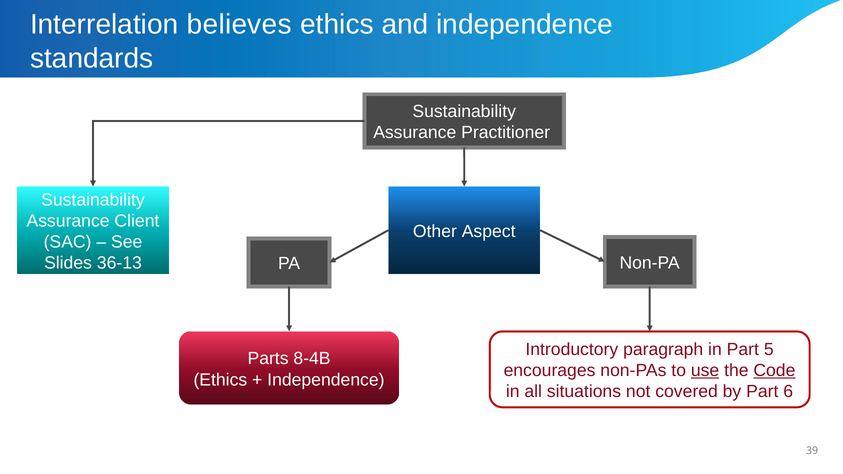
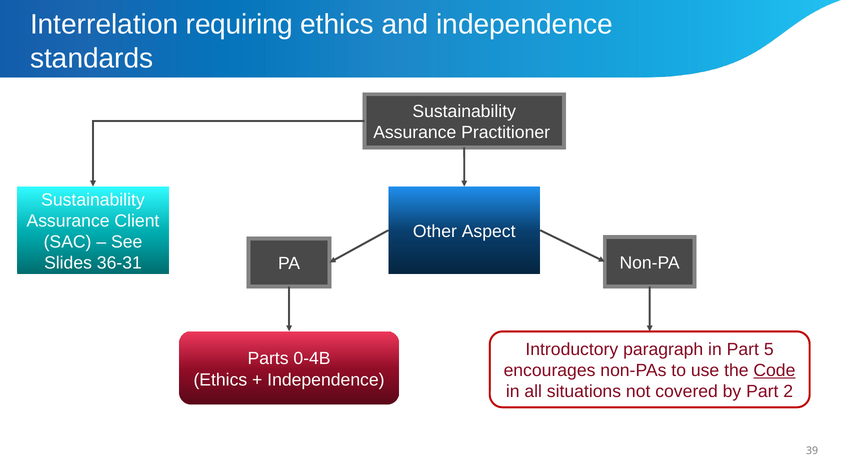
believes: believes -> requiring
36-13: 36-13 -> 36-31
8-4B: 8-4B -> 0-4B
use underline: present -> none
6: 6 -> 2
